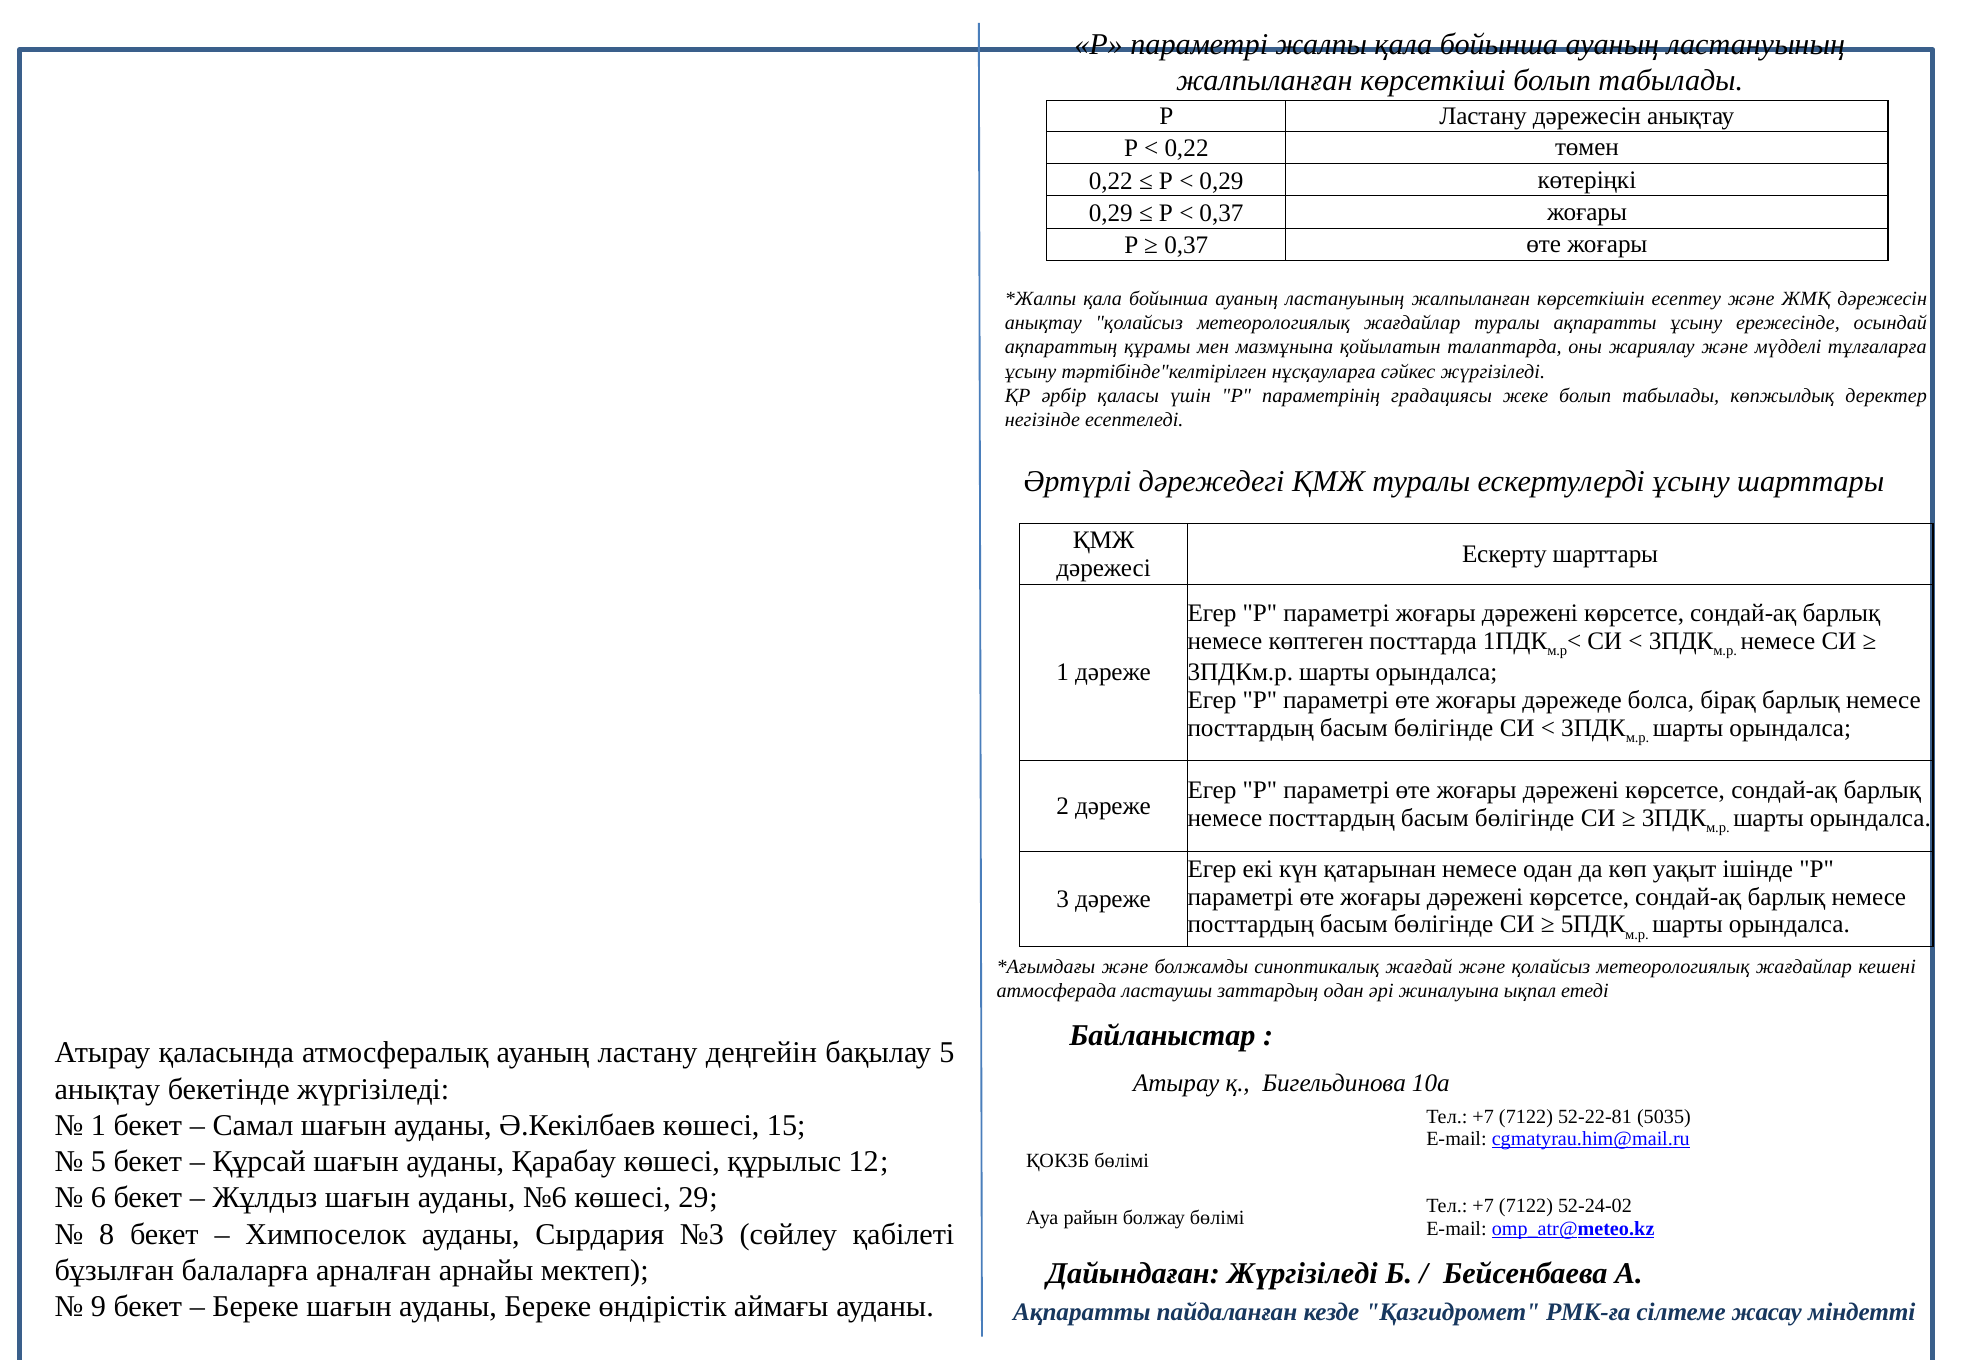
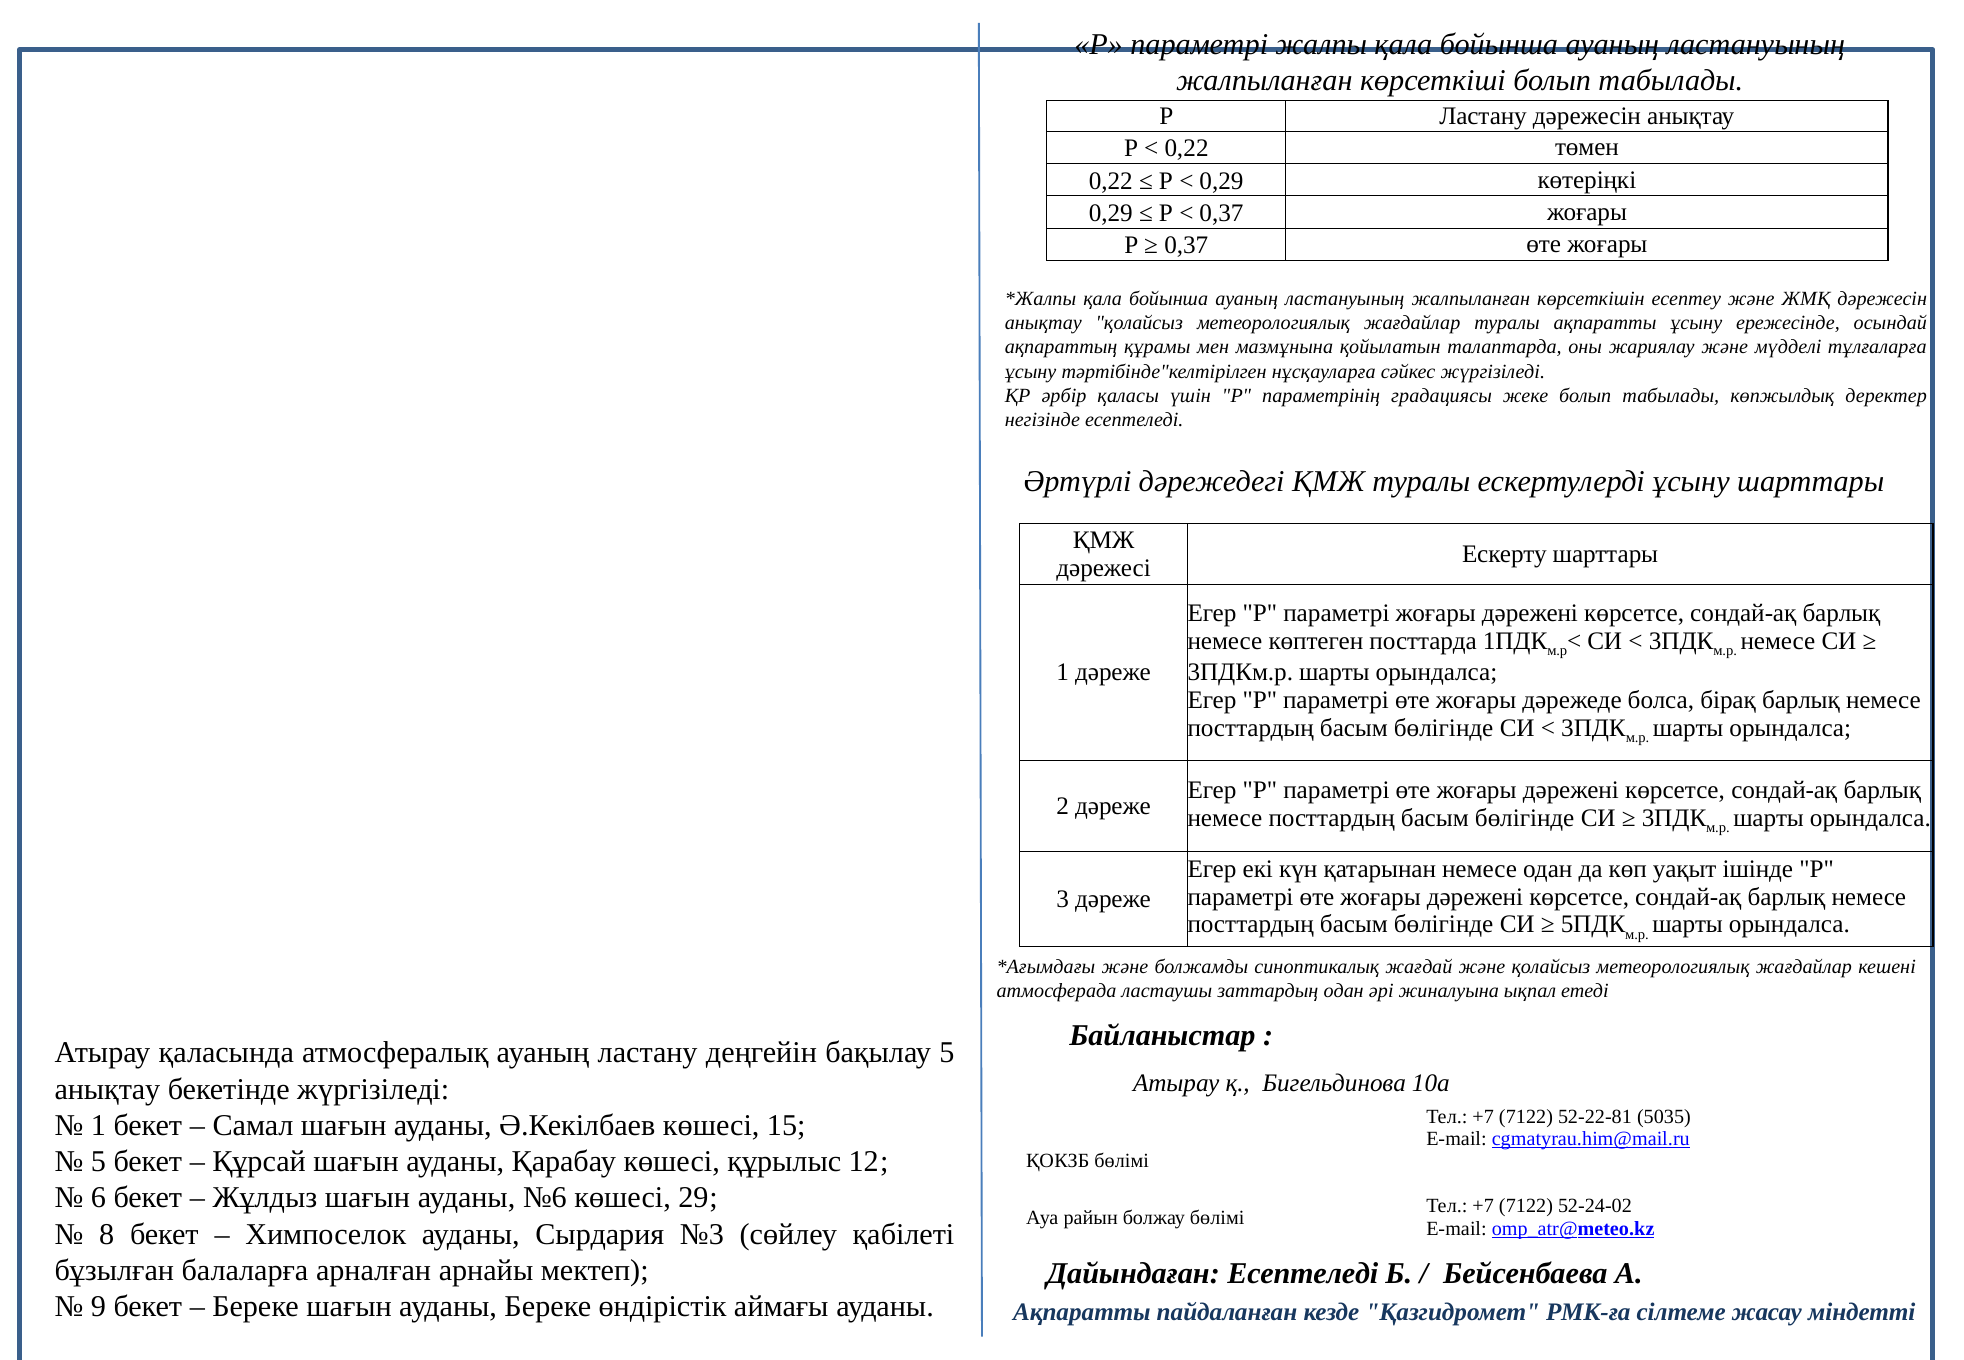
Дайындаған Жүргізіледі: Жүргізіледі -> Есептеледі
